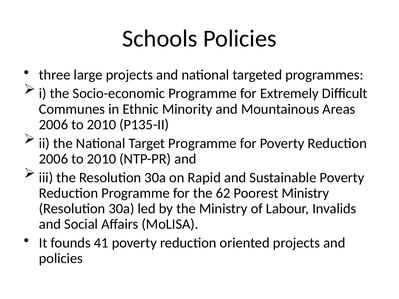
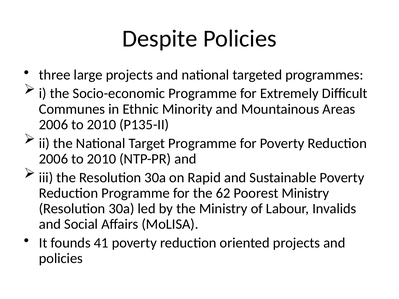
Schools: Schools -> Despite
